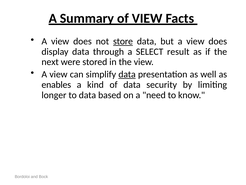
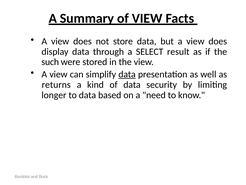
store underline: present -> none
next: next -> such
enables: enables -> returns
